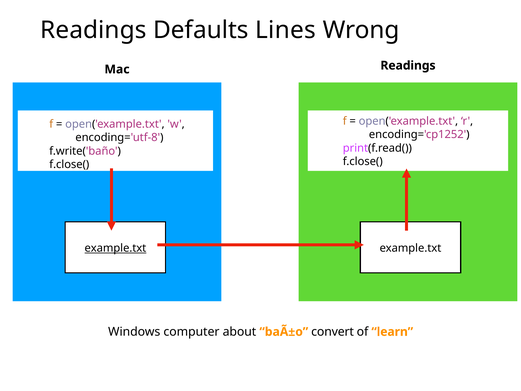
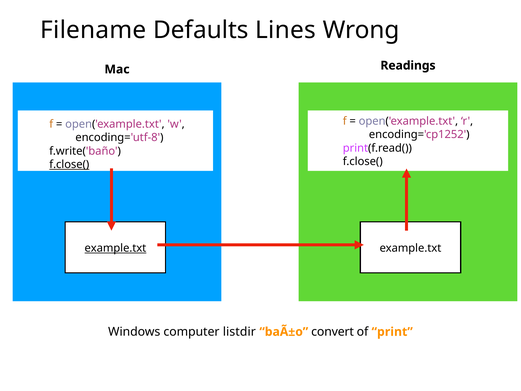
Readings at (93, 30): Readings -> Filename
f.close( at (69, 164) underline: none -> present
about: about -> listdir
learn: learn -> print
